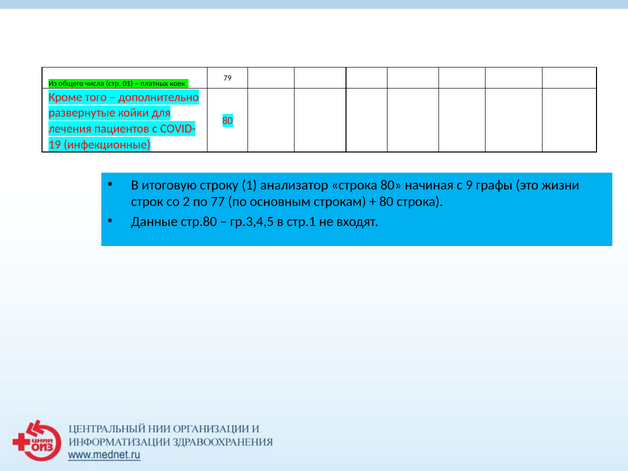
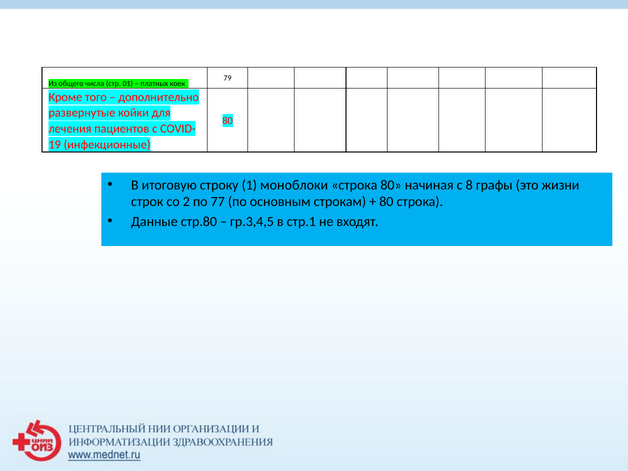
анализатор: анализатор -> моноблоки
9: 9 -> 8
